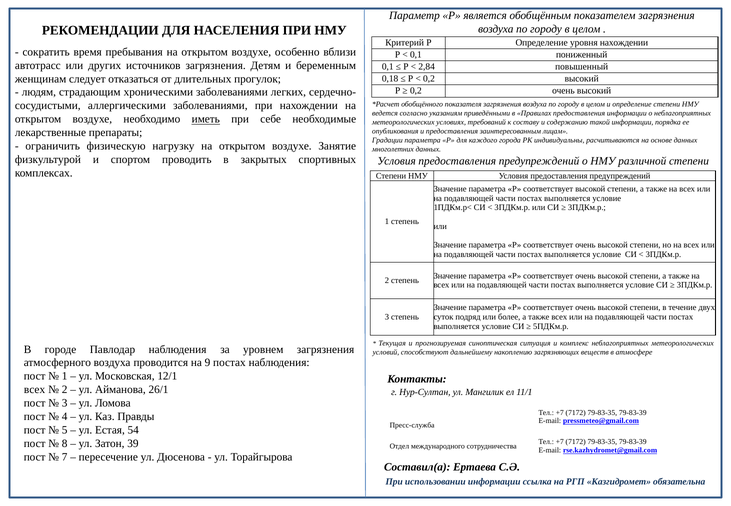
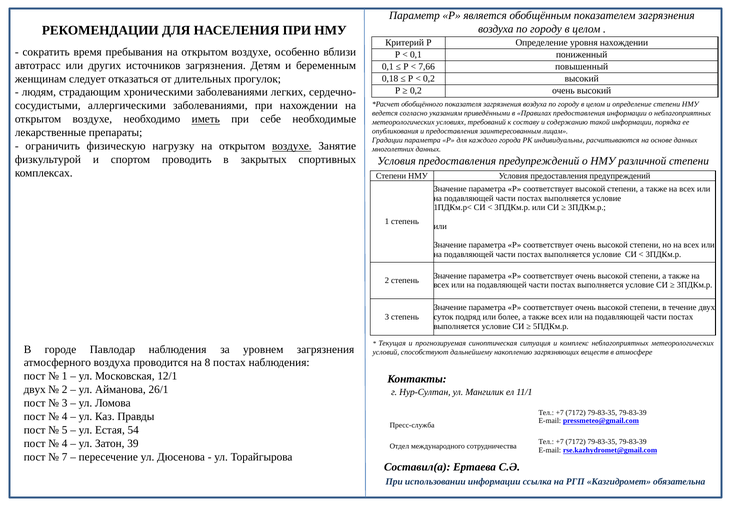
2,84: 2,84 -> 7,66
воздухе at (292, 146) underline: none -> present
9: 9 -> 8
всех at (35, 390): всех -> двух
8 at (65, 444): 8 -> 4
